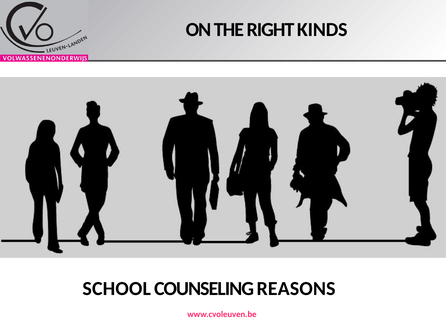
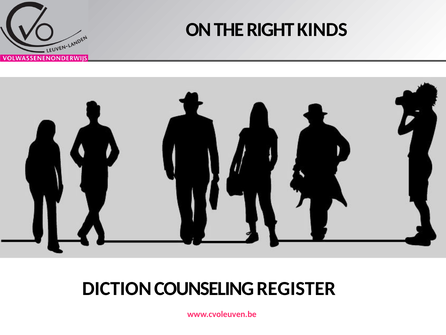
SCHOOL: SCHOOL -> DICTION
REASONS: REASONS -> REGISTER
